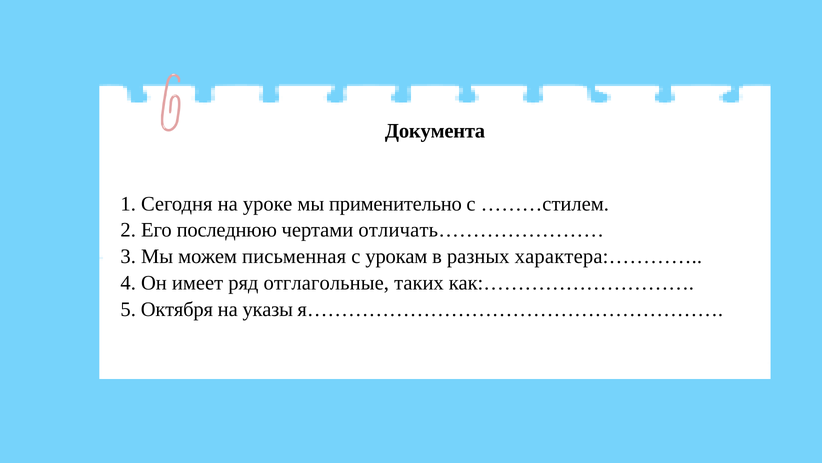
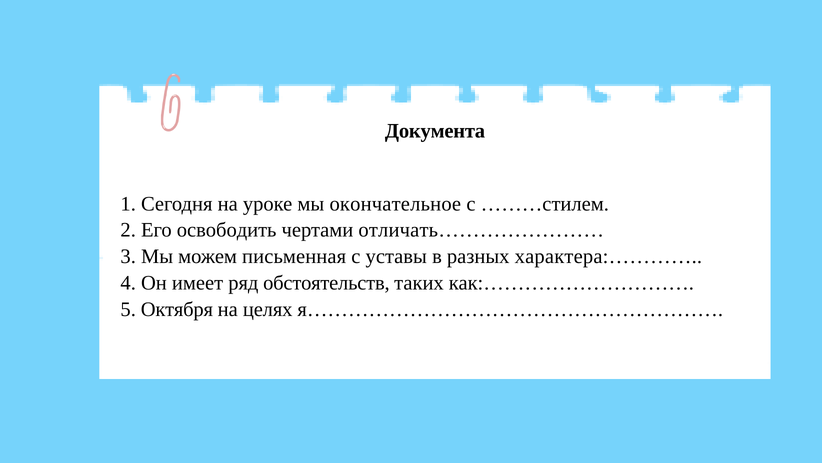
применительно: применительно -> окончательное
последнюю: последнюю -> освободить
урокам: урокам -> уставы
отглагольные: отглагольные -> обстоятельств
указы: указы -> целях
